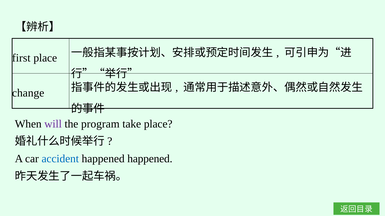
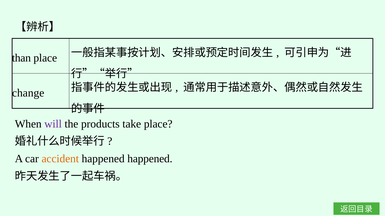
first: first -> than
program: program -> products
accident colour: blue -> orange
